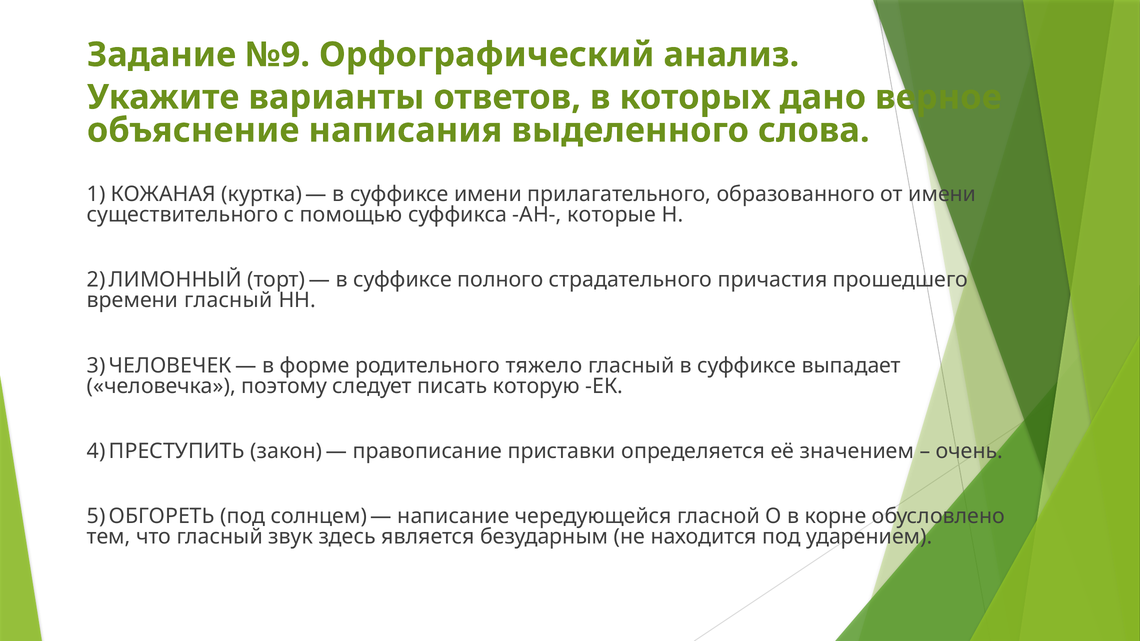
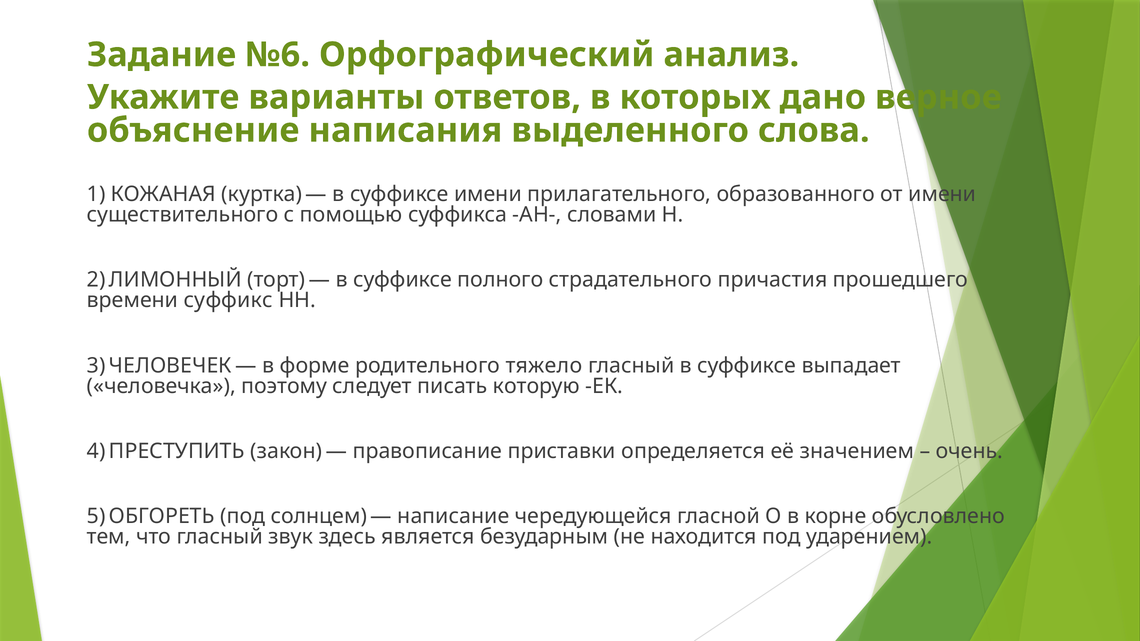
№9: №9 -> №6
которые: которые -> словами
времени гласный: гласный -> суффикс
